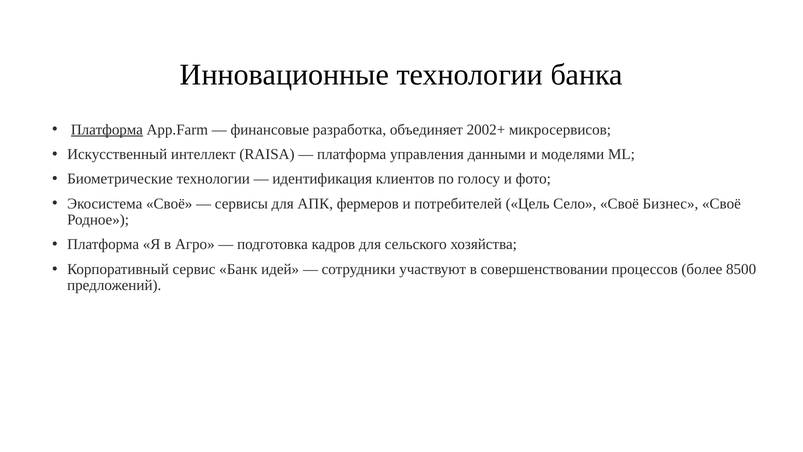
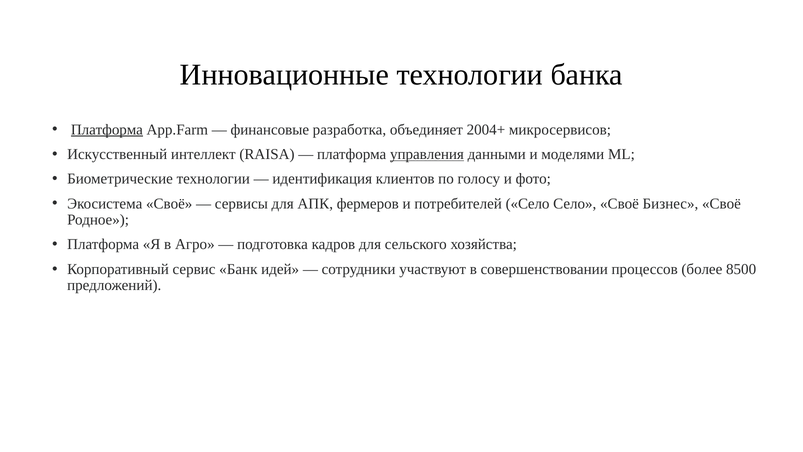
2002+: 2002+ -> 2004+
управления underline: none -> present
потребителей Цель: Цель -> Село
